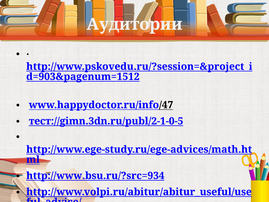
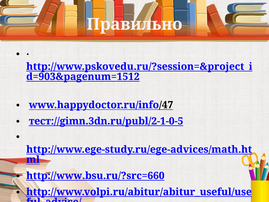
Аудитории: Аудитории -> Правильно
http://www.bsu.ru/?src=934: http://www.bsu.ru/?src=934 -> http://www.bsu.ru/?src=660
